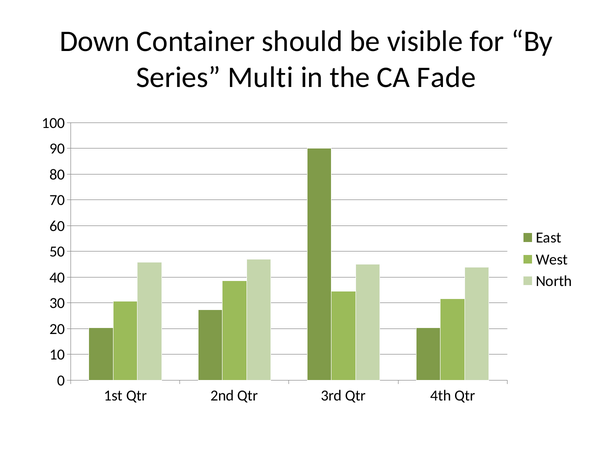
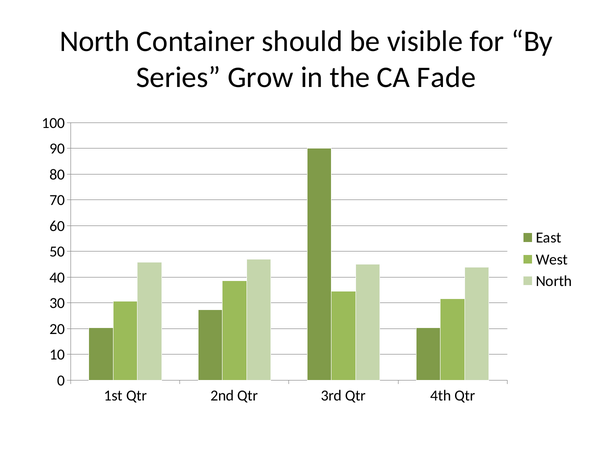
Down at (95, 41): Down -> North
Multi: Multi -> Grow
